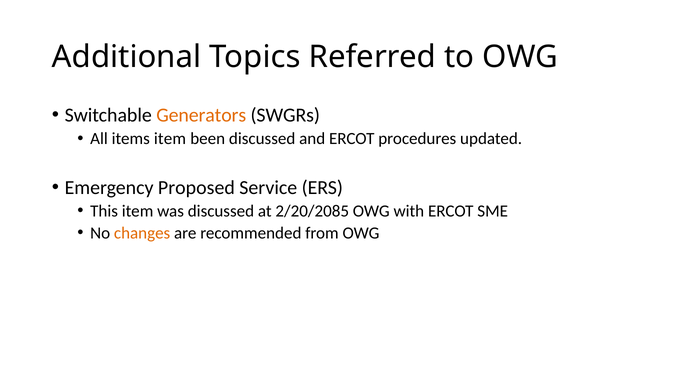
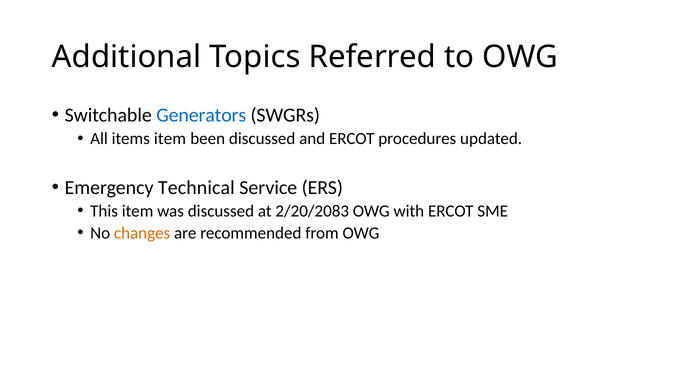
Generators colour: orange -> blue
Proposed: Proposed -> Technical
2/20/2085: 2/20/2085 -> 2/20/2083
